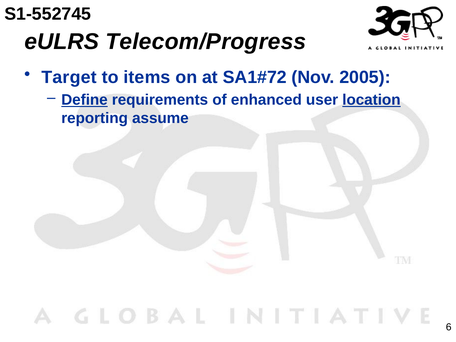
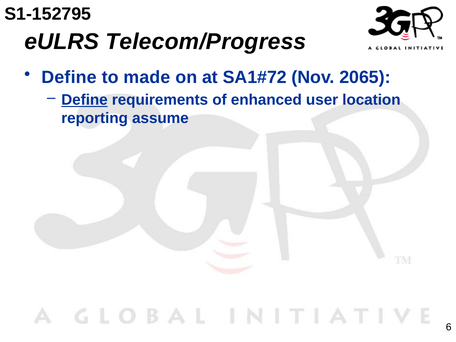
S1-552745: S1-552745 -> S1-152795
Target at (69, 77): Target -> Define
items: items -> made
2005: 2005 -> 2065
location underline: present -> none
